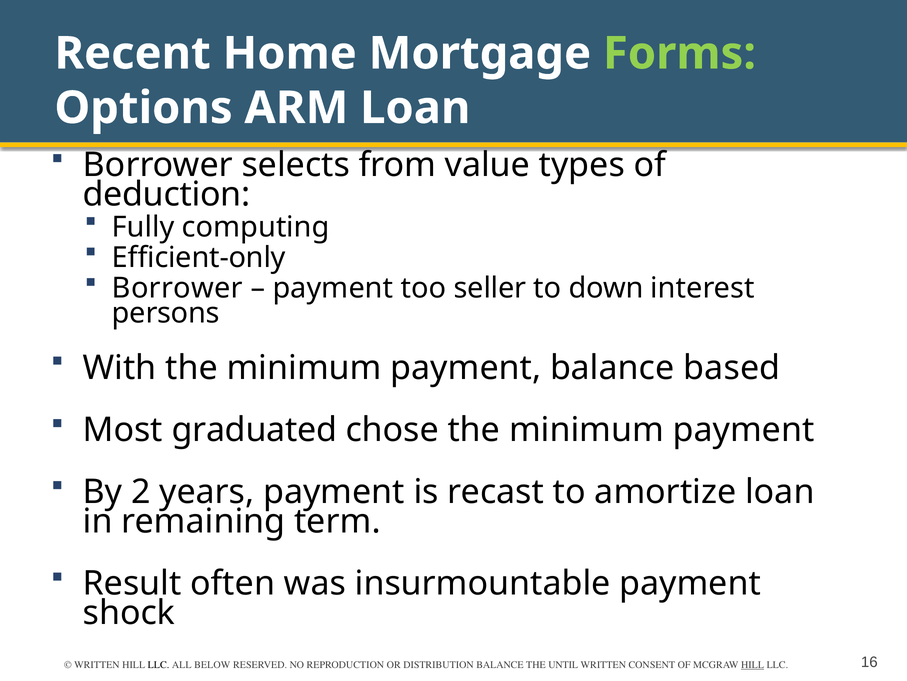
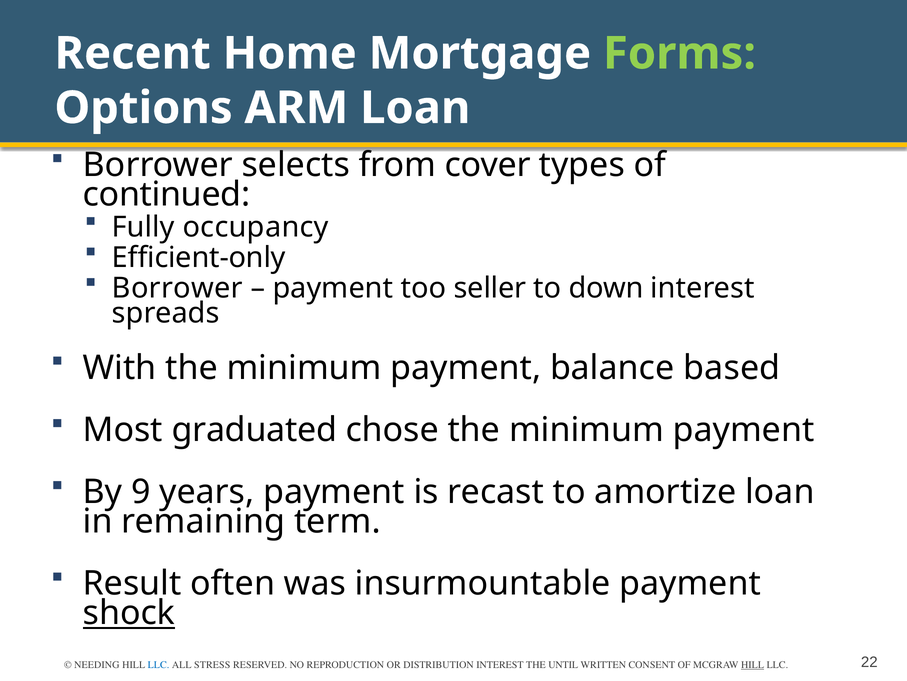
value: value -> cover
deduction: deduction -> continued
computing: computing -> occupancy
persons: persons -> spreads
2: 2 -> 9
shock underline: none -> present
WRITTEN at (97, 664): WRITTEN -> NEEDING
LLC at (158, 664) colour: black -> blue
BELOW: BELOW -> STRESS
DISTRIBUTION BALANCE: BALANCE -> INTEREST
16: 16 -> 22
